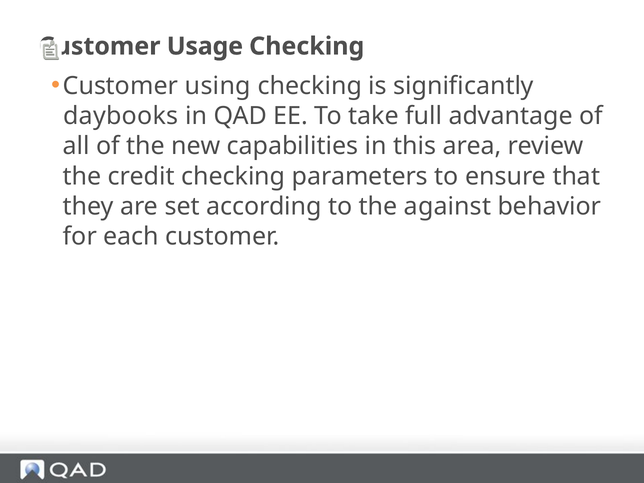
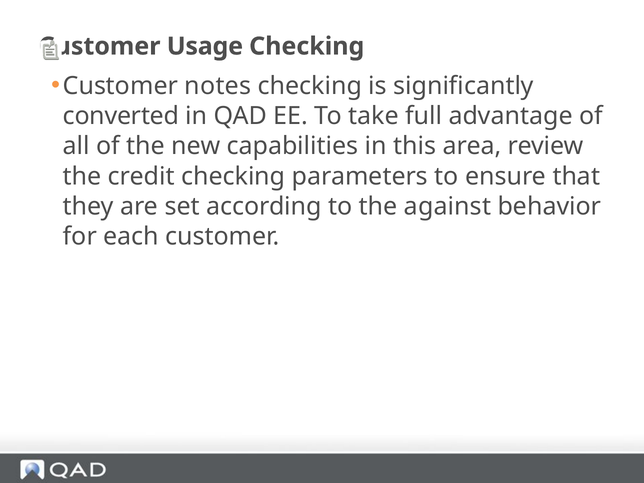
using: using -> notes
daybooks: daybooks -> converted
